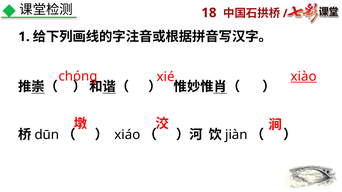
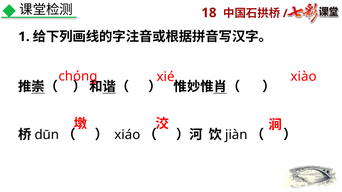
xiào underline: present -> none
